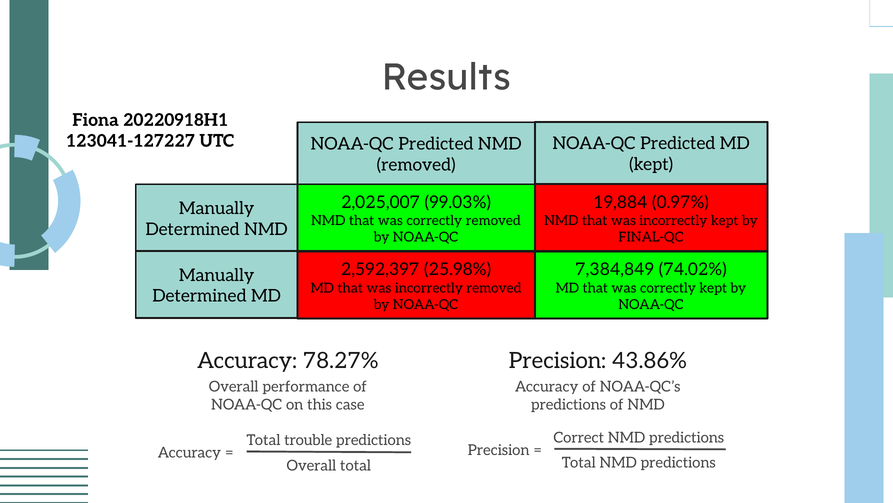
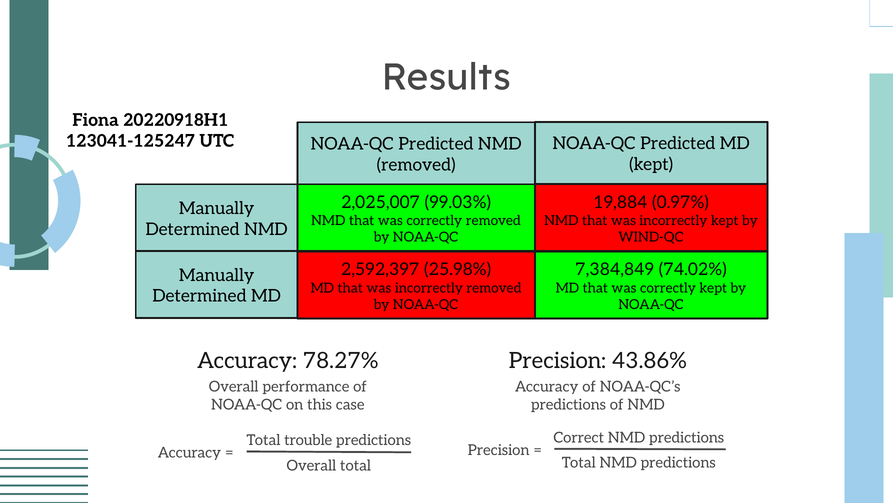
123041-127227: 123041-127227 -> 123041-125247
FINAL-QC: FINAL-QC -> WIND-QC
